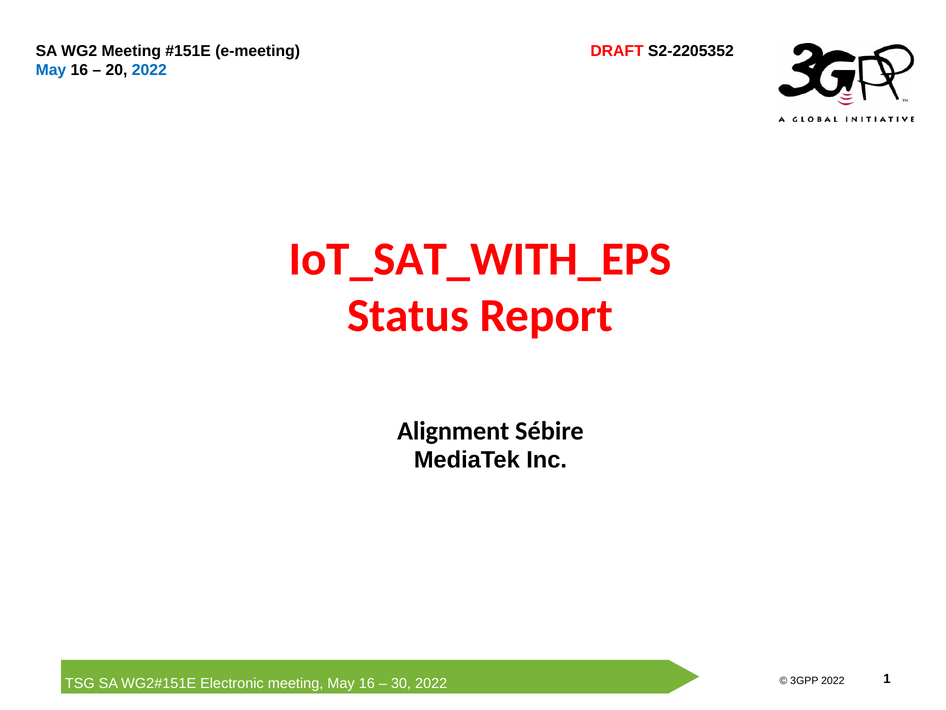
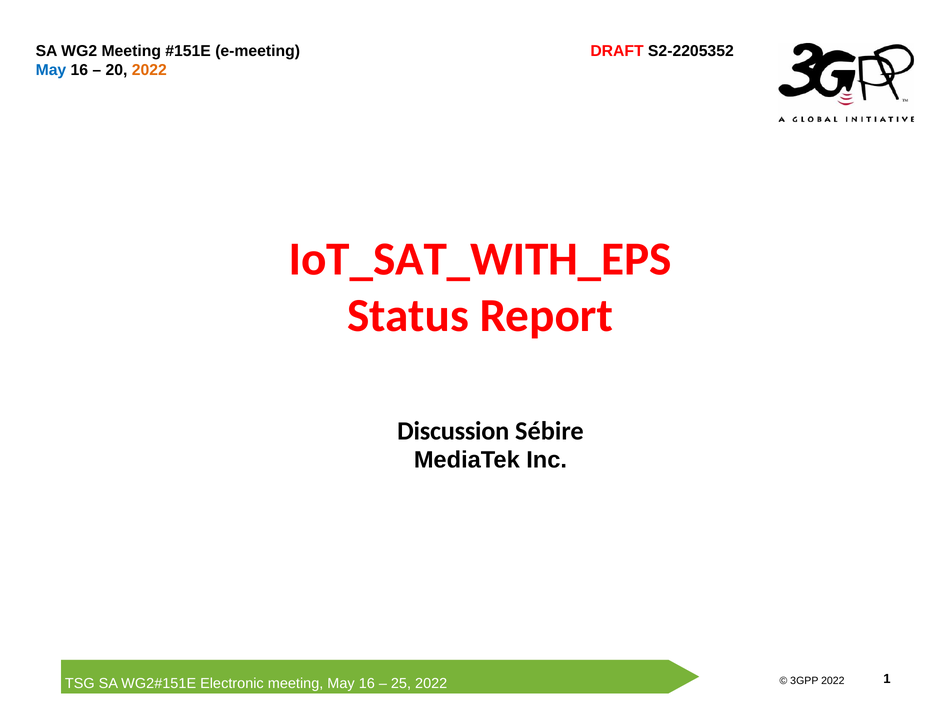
2022 at (149, 70) colour: blue -> orange
Alignment: Alignment -> Discussion
30: 30 -> 25
